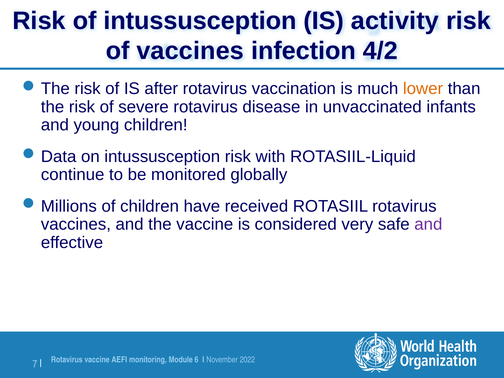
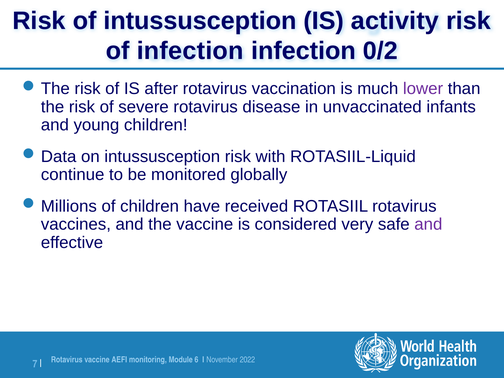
of vaccines: vaccines -> infection
4/2: 4/2 -> 0/2
lower colour: orange -> purple
